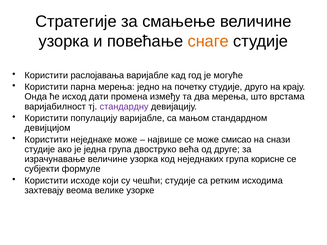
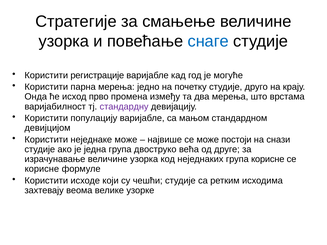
снаге colour: orange -> blue
раслојавања: раслојавања -> регистрације
дати: дати -> прво
смисао: смисао -> постоји
субјекти at (42, 169): субјекти -> корисне
